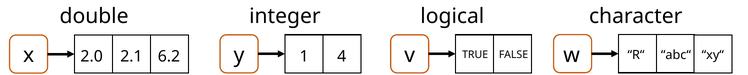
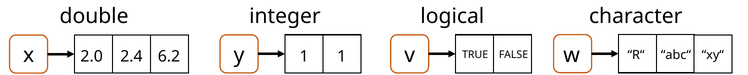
2.1: 2.1 -> 2.4
1 4: 4 -> 1
